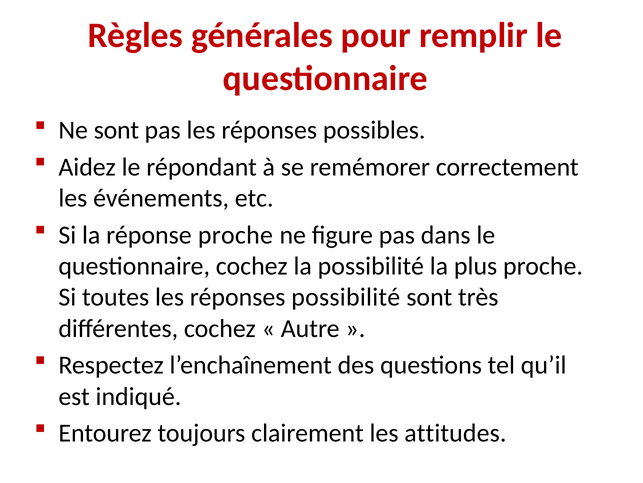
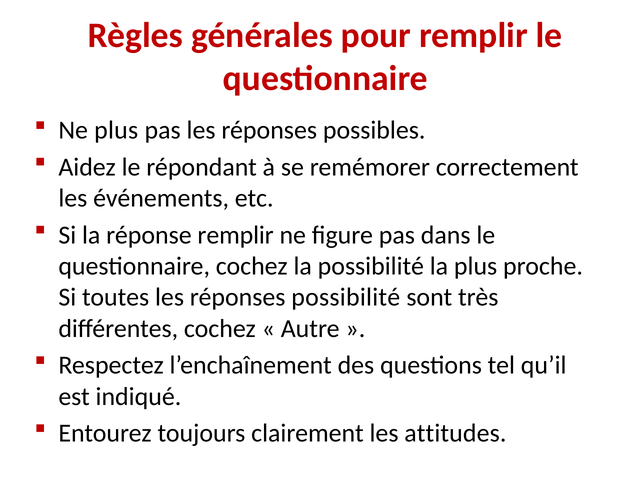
Ne sont: sont -> plus
réponse proche: proche -> remplir
